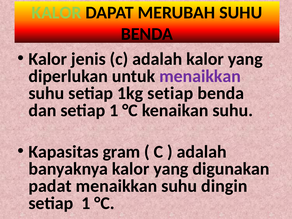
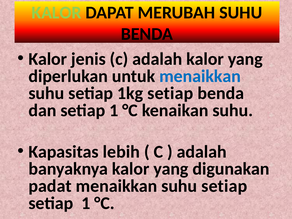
menaikkan at (200, 76) colour: purple -> blue
gram: gram -> lebih
dingin at (224, 186): dingin -> setiap
